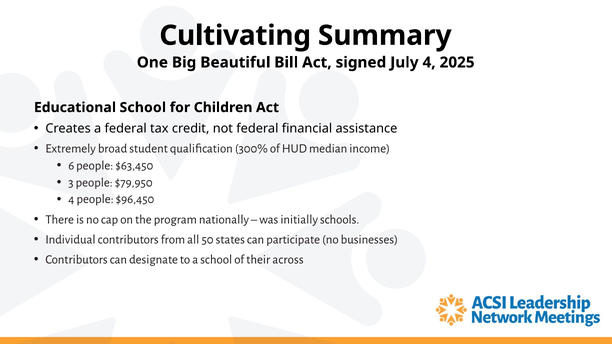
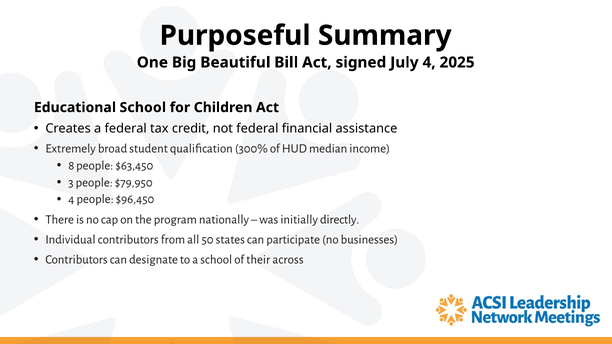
Cultivating: Cultivating -> Purposeful
6: 6 -> 8
schools: schools -> directly
